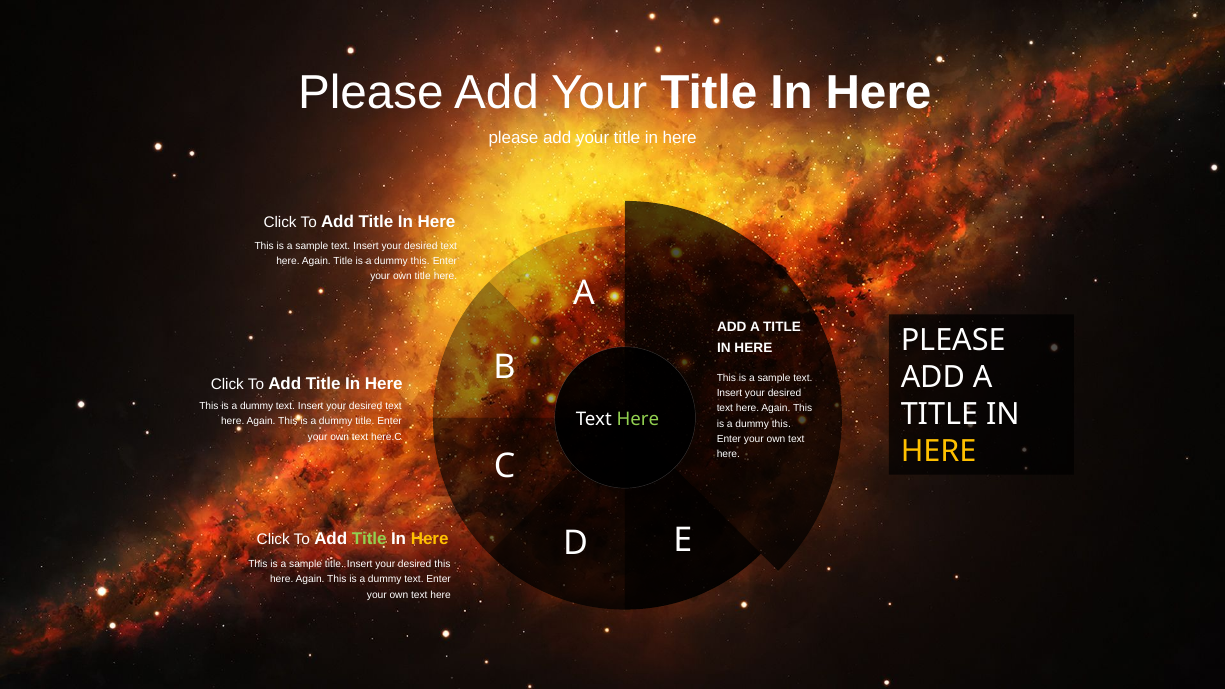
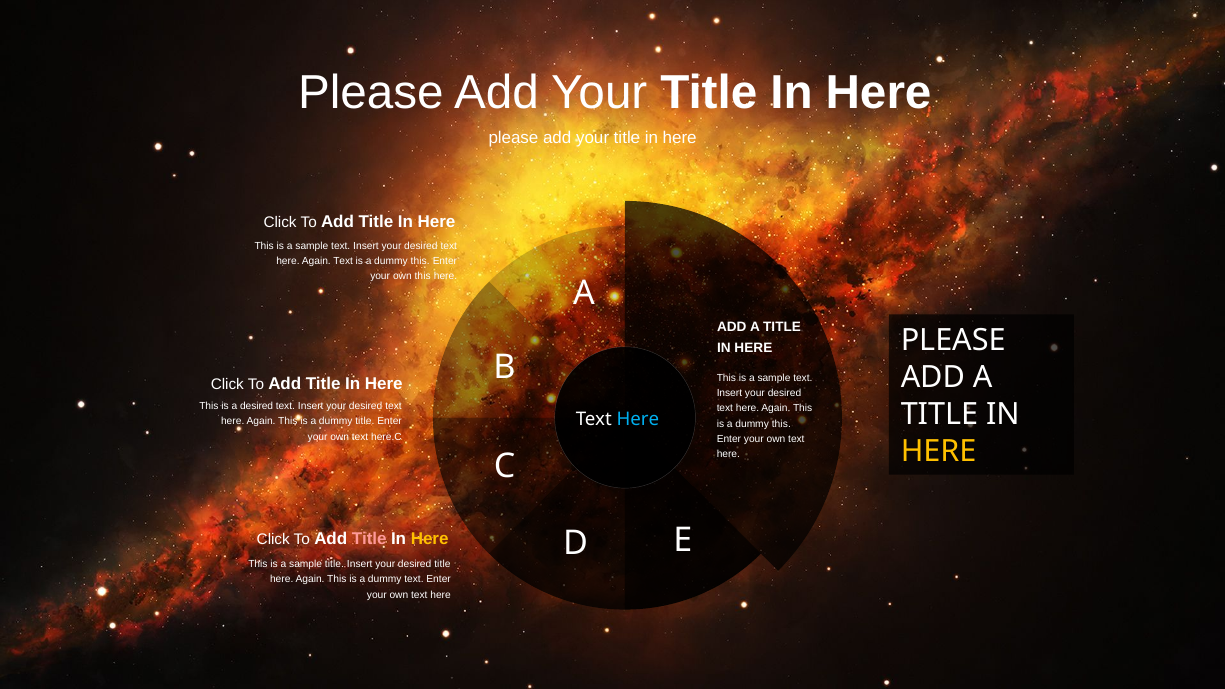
Again Title: Title -> Text
own title: title -> this
dummy at (257, 406): dummy -> desired
Here at (638, 419) colour: light green -> light blue
Title at (369, 539) colour: light green -> pink
desired this: this -> title
